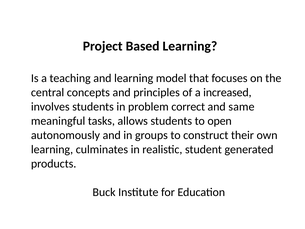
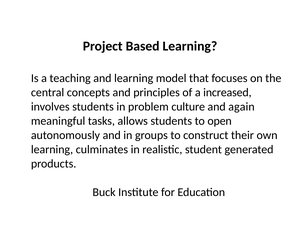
correct: correct -> culture
same: same -> again
